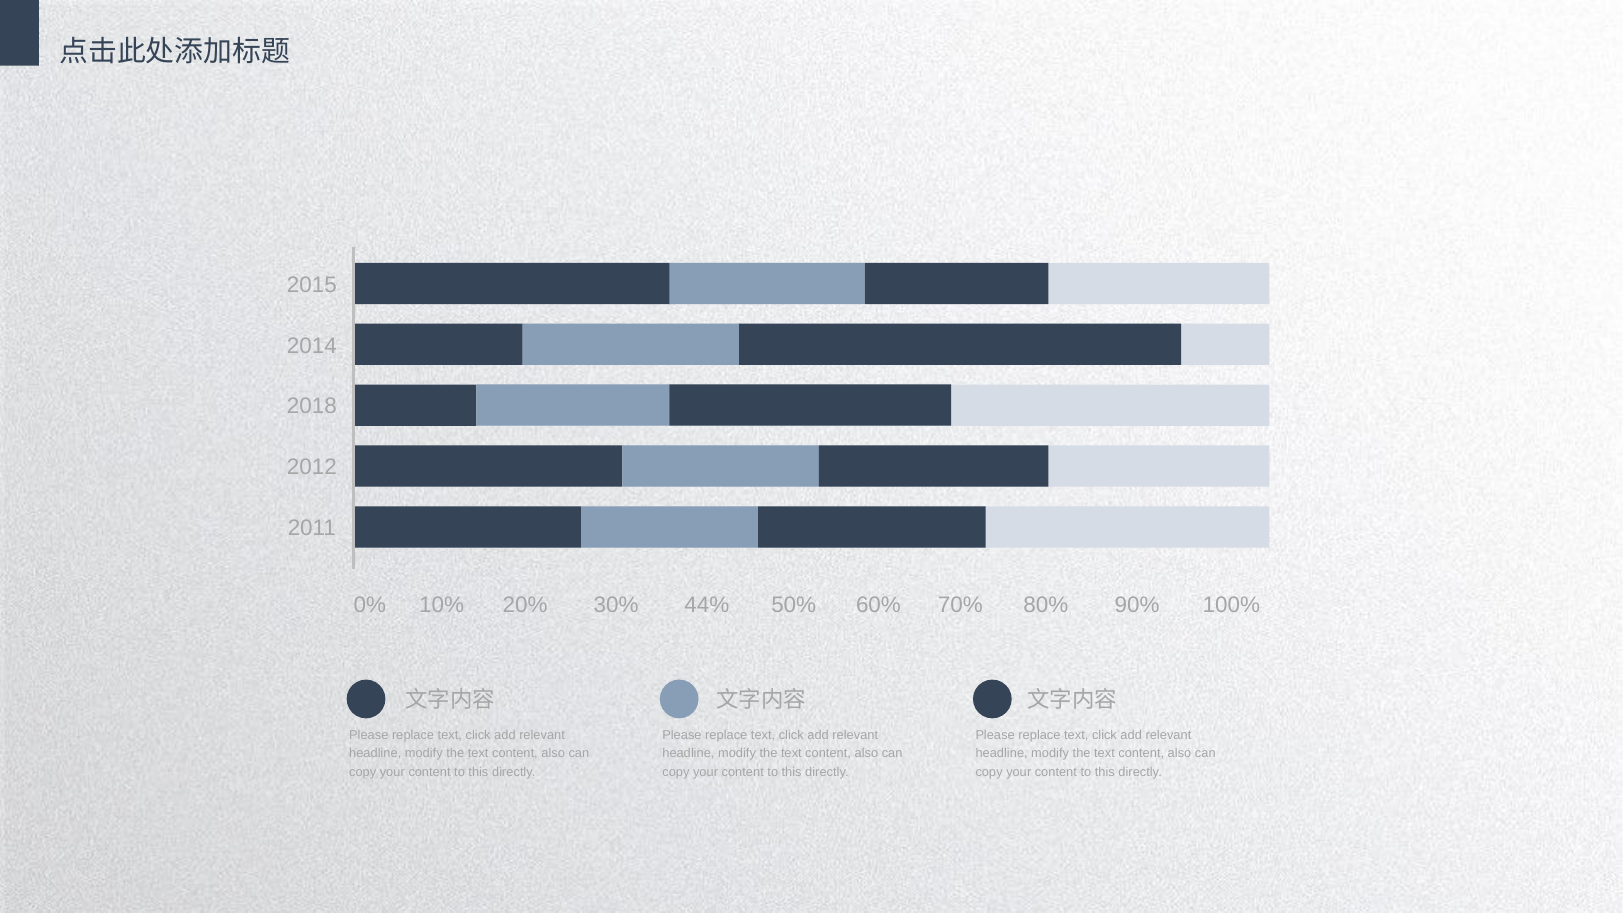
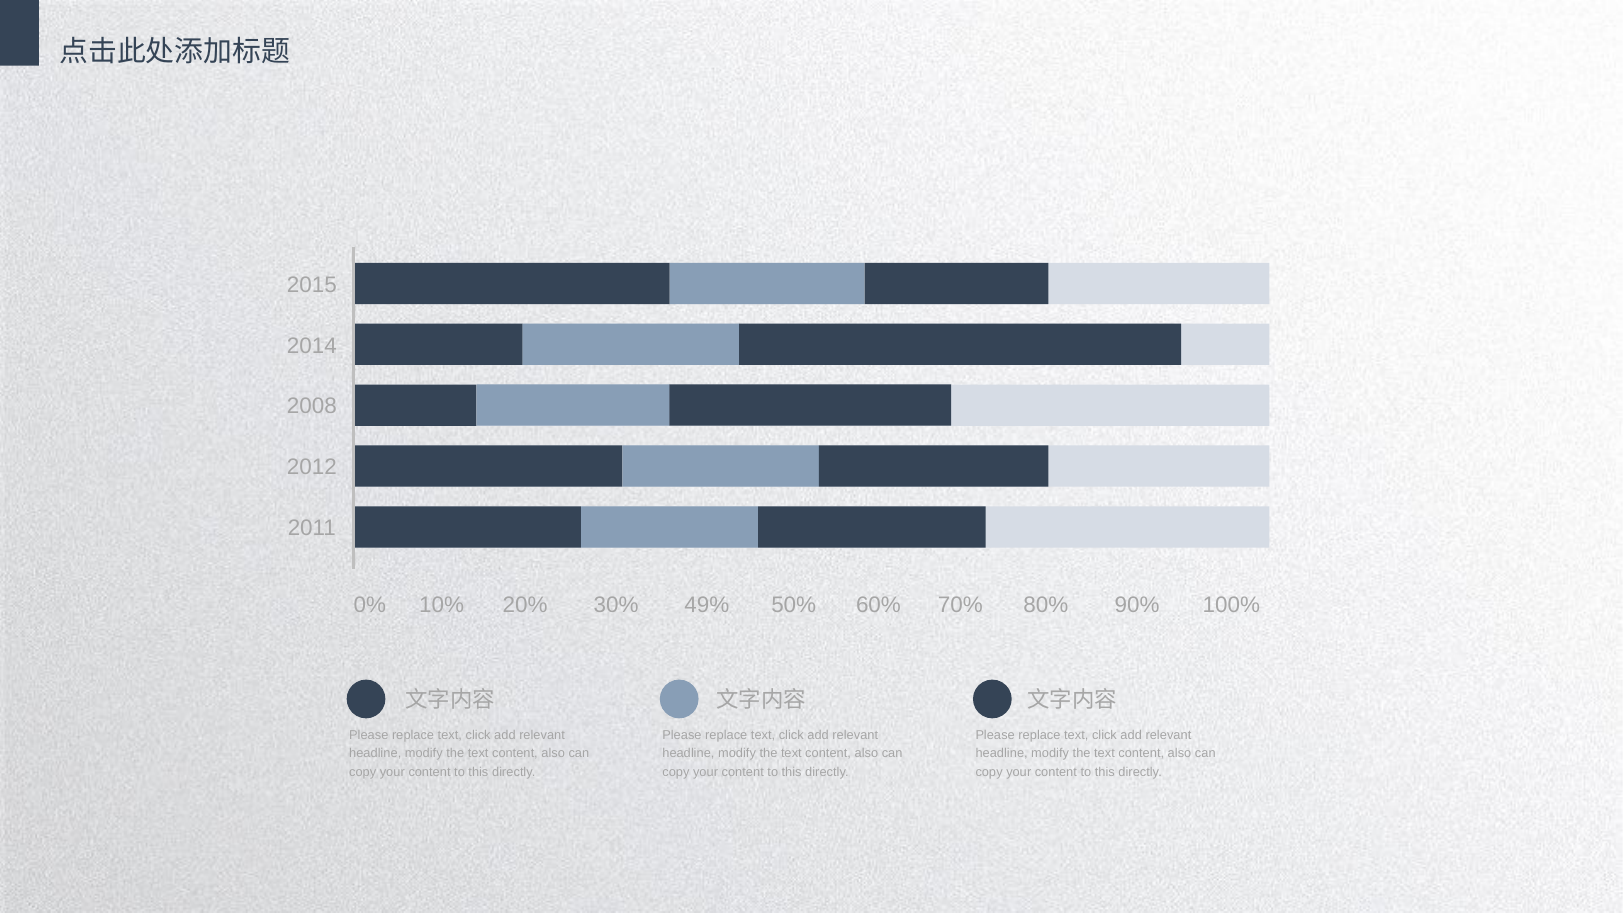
2018: 2018 -> 2008
44%: 44% -> 49%
